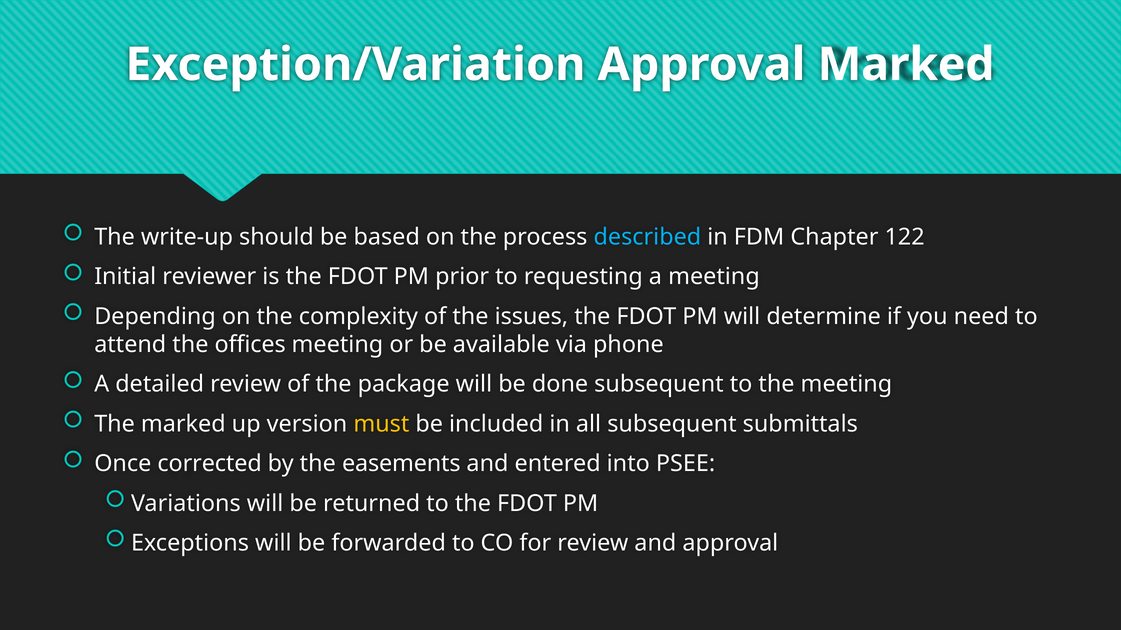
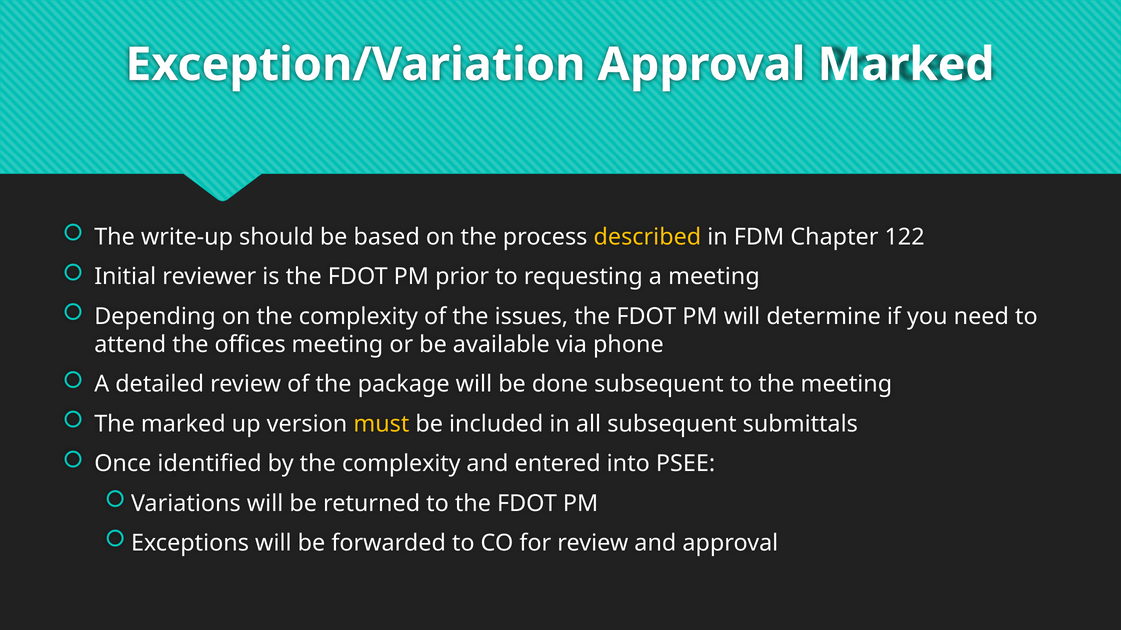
described colour: light blue -> yellow
corrected: corrected -> identified
by the easements: easements -> complexity
